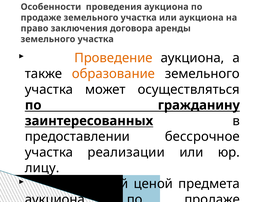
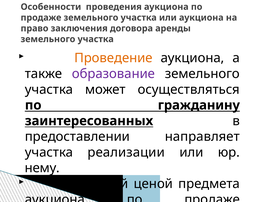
образование colour: orange -> purple
бессрочное: бессрочное -> направляет
лицу: лицу -> нему
